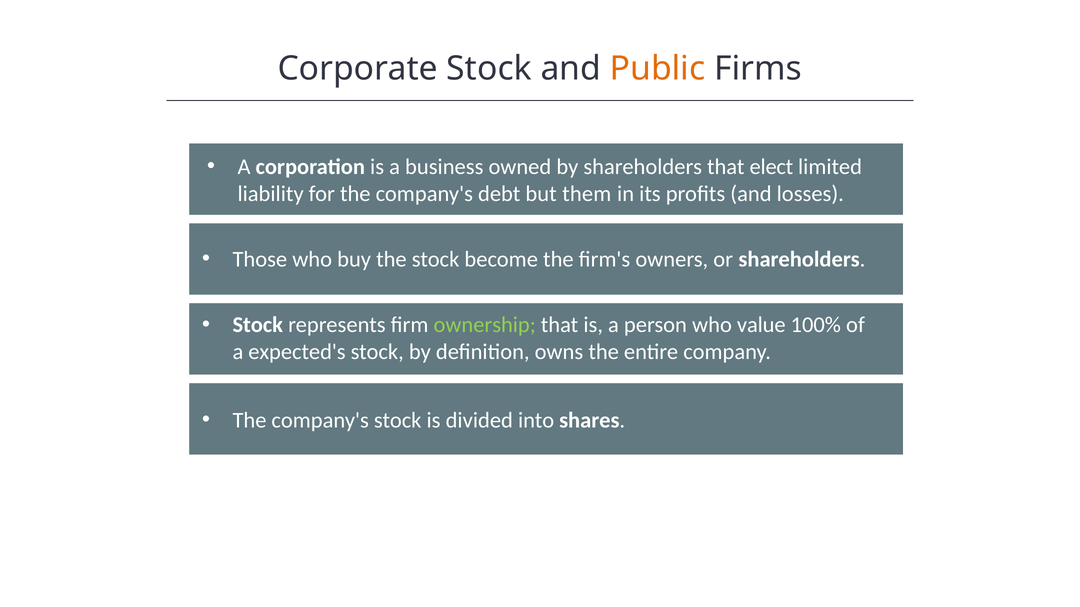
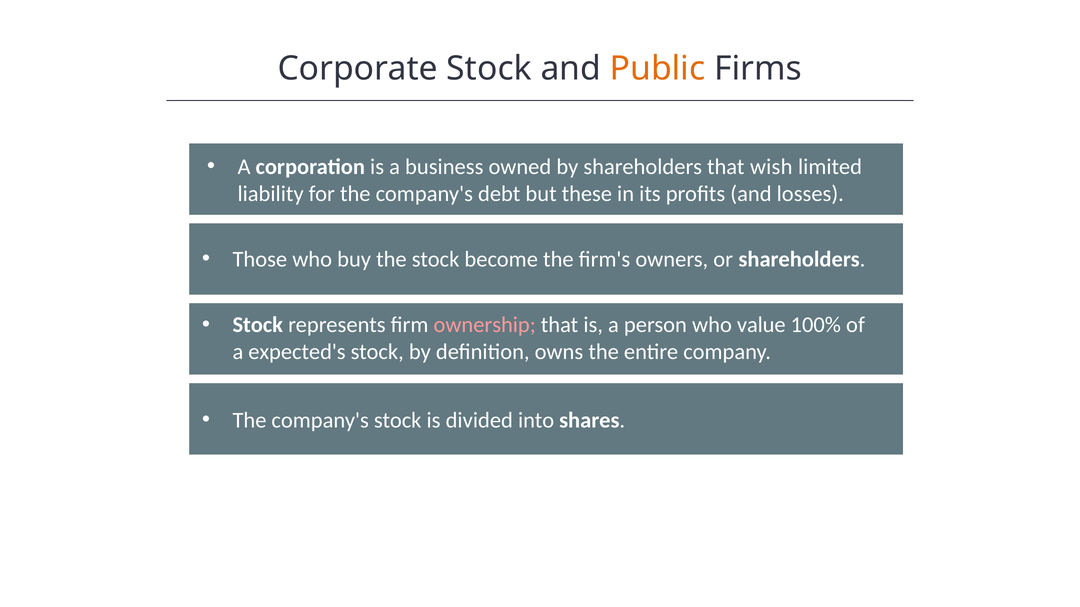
elect: elect -> wish
them: them -> these
ownership colour: light green -> pink
